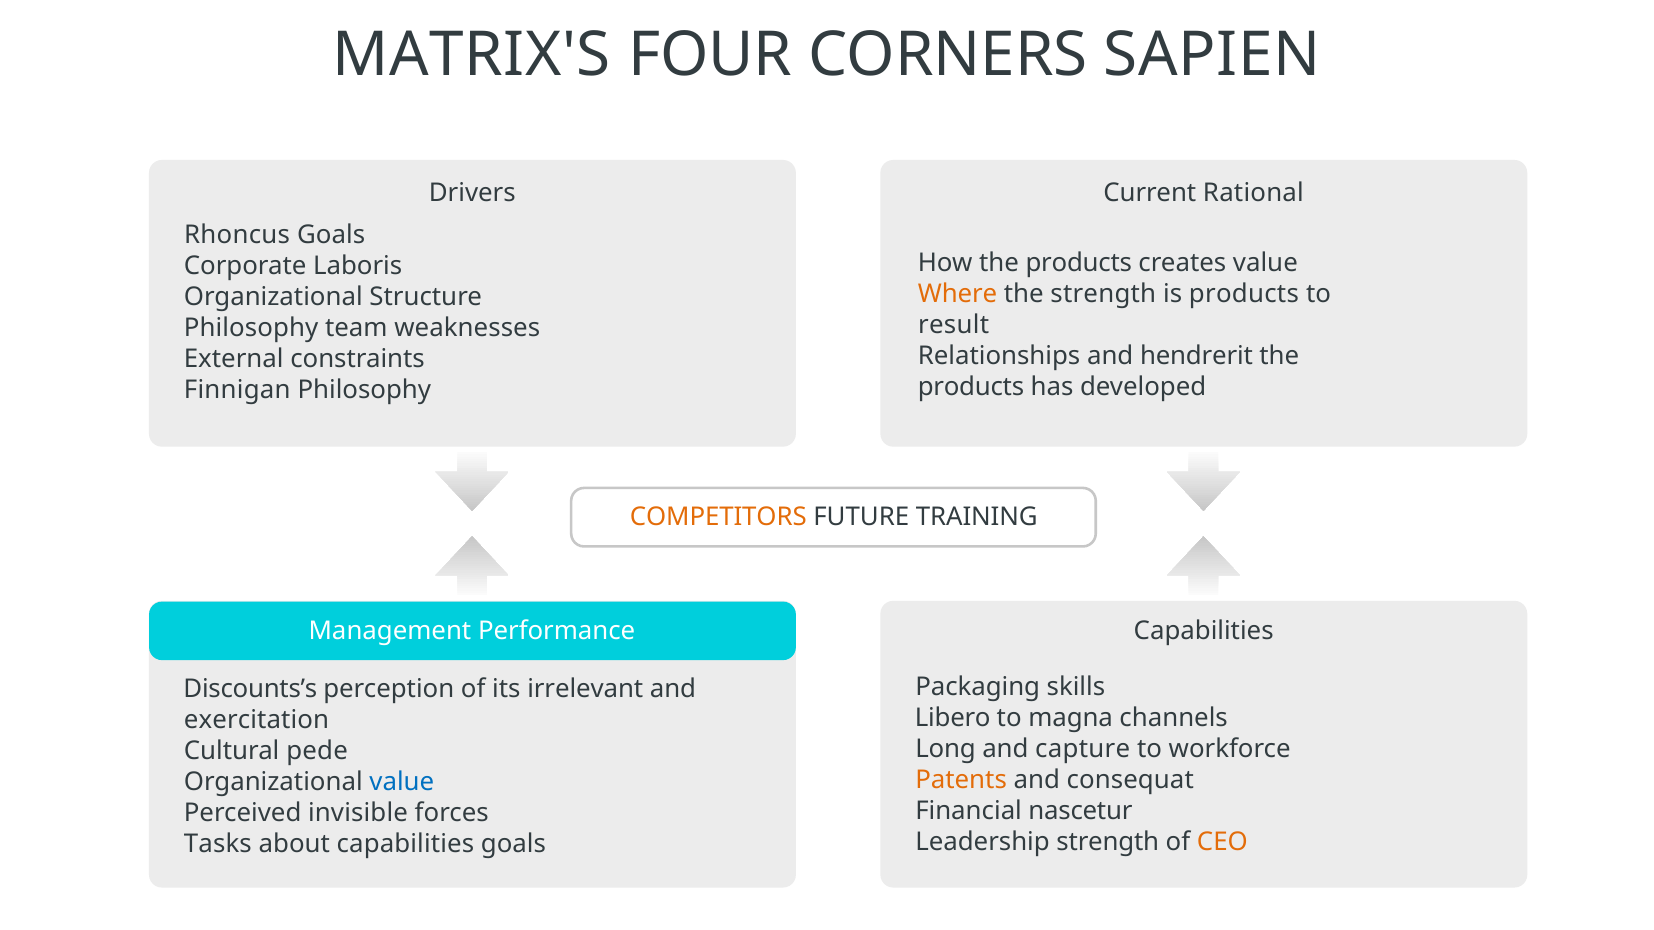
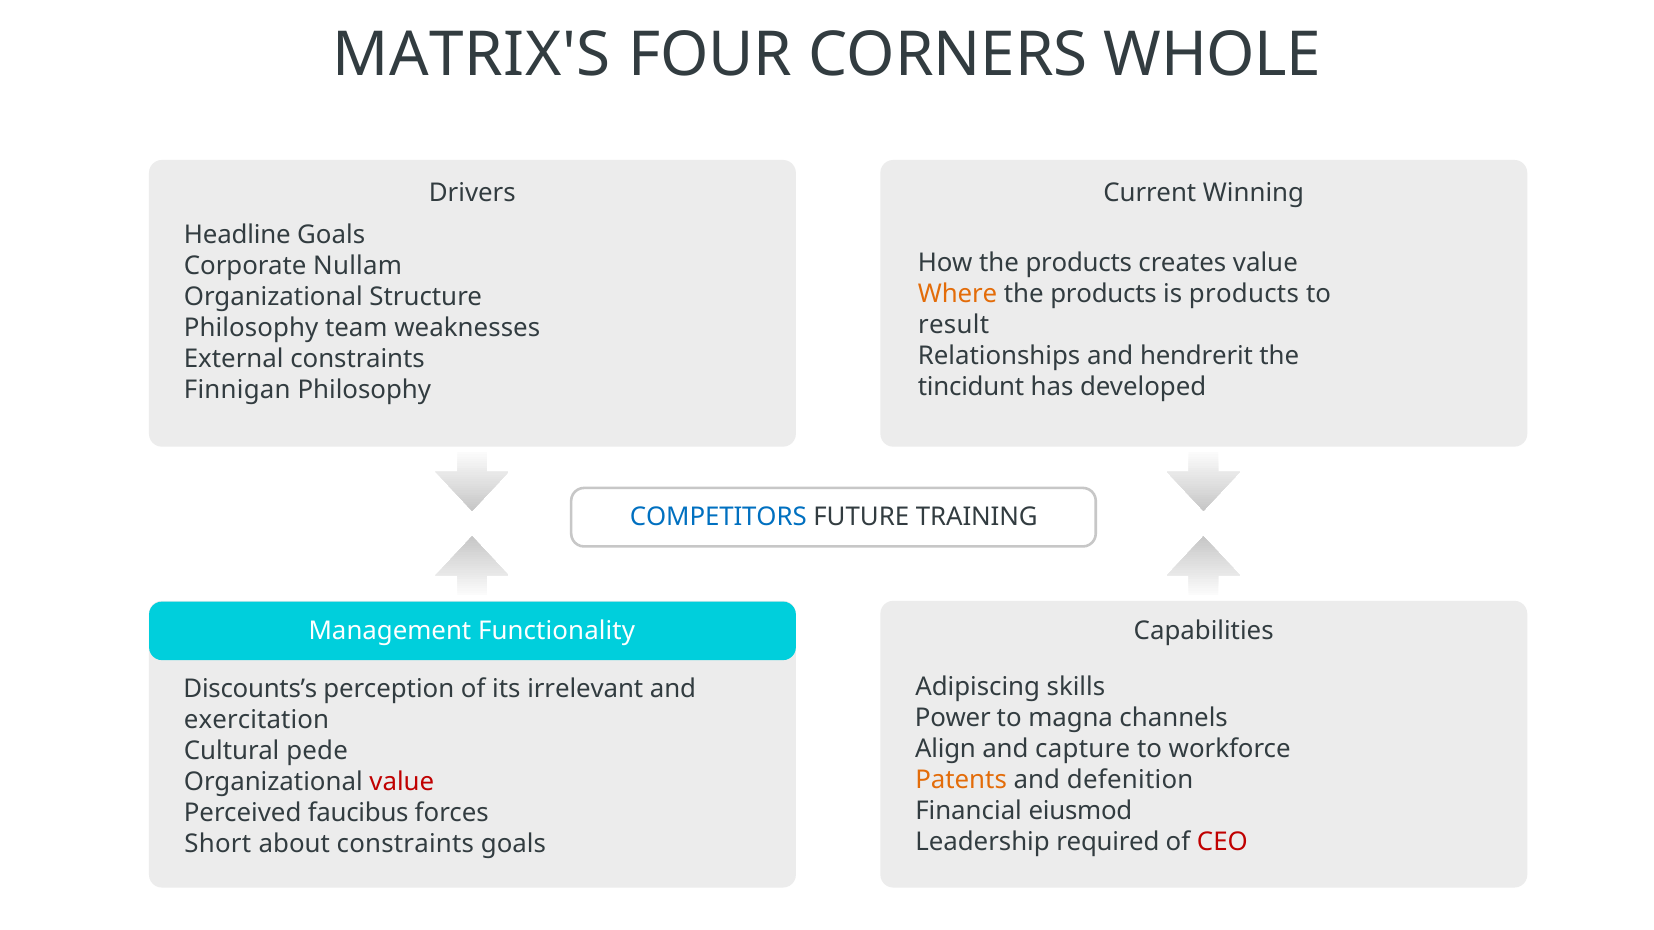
SAPIEN: SAPIEN -> WHOLE
Rational: Rational -> Winning
Rhoncus: Rhoncus -> Headline
Laboris: Laboris -> Nullam
strength at (1103, 294): strength -> products
products at (971, 387): products -> tincidunt
COMPETITORS colour: orange -> blue
Performance: Performance -> Functionality
Packaging: Packaging -> Adipiscing
Libero: Libero -> Power
Long: Long -> Align
consequat: consequat -> defenition
value at (402, 783) colour: blue -> red
nascetur: nascetur -> eiusmod
invisible: invisible -> faucibus
Leadership strength: strength -> required
CEO colour: orange -> red
Tasks: Tasks -> Short
about capabilities: capabilities -> constraints
